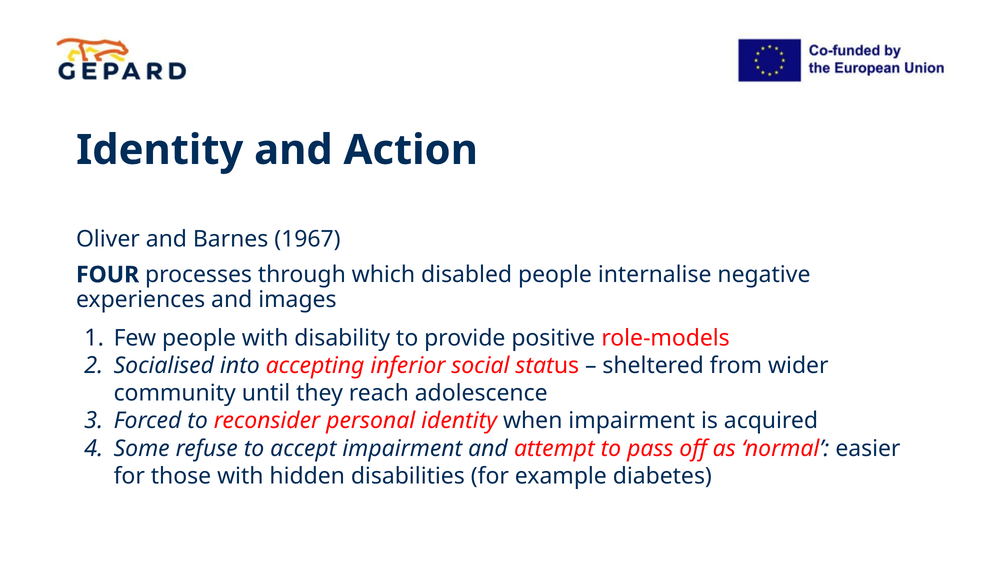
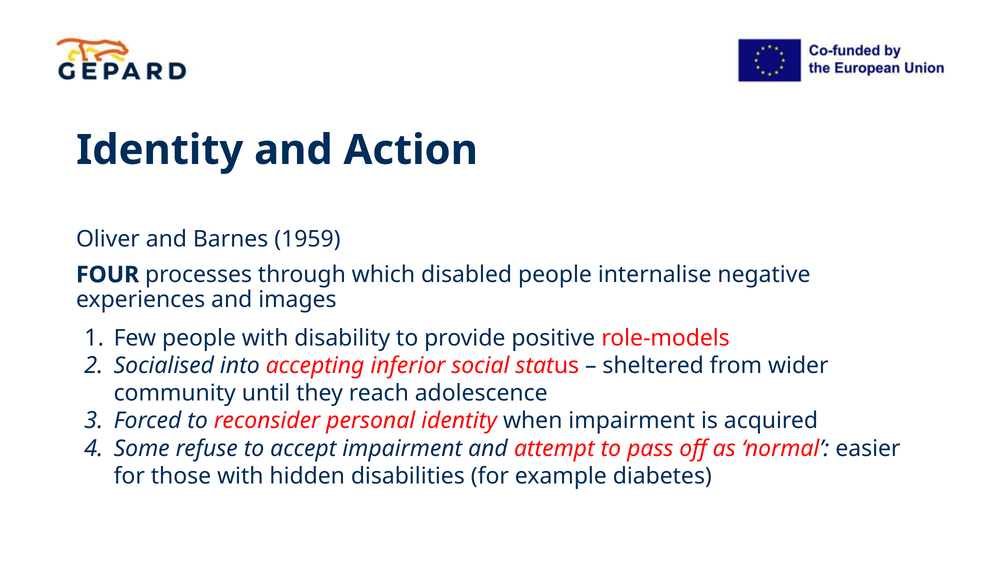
1967: 1967 -> 1959
